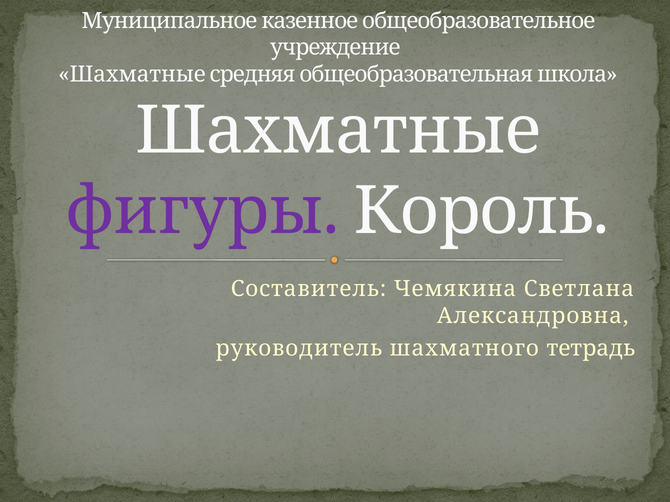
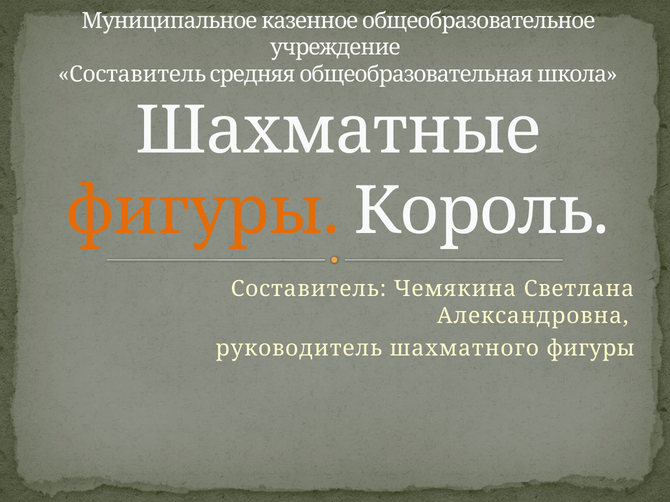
Шахматные at (132, 74): Шахматные -> Составитель
фигуры at (203, 211) colour: purple -> orange
шахматного тетрадь: тетрадь -> фигуры
